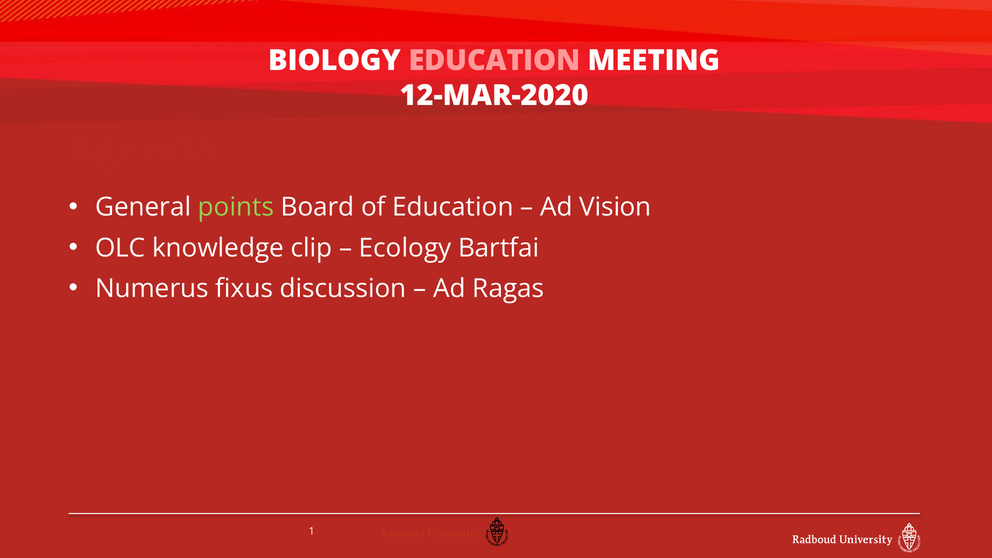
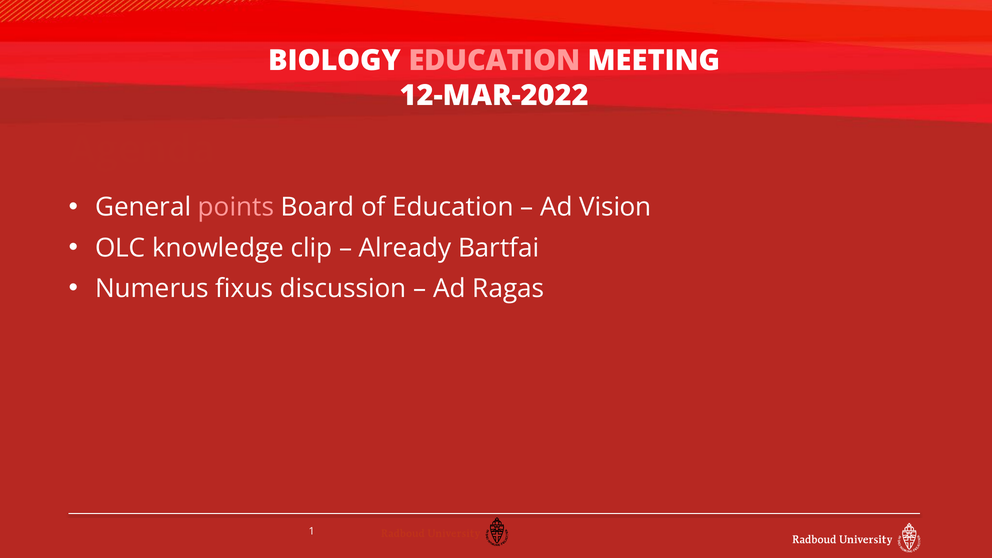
12-MAR-2020: 12-MAR-2020 -> 12-MAR-2022
points colour: light green -> pink
Ecology: Ecology -> Already
